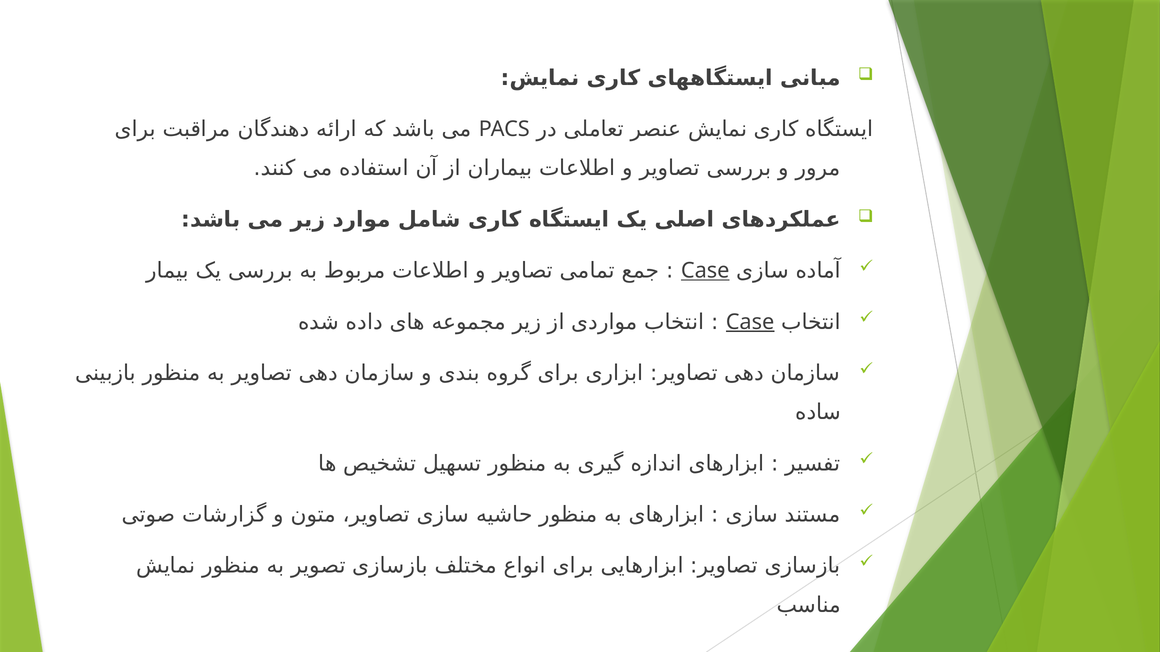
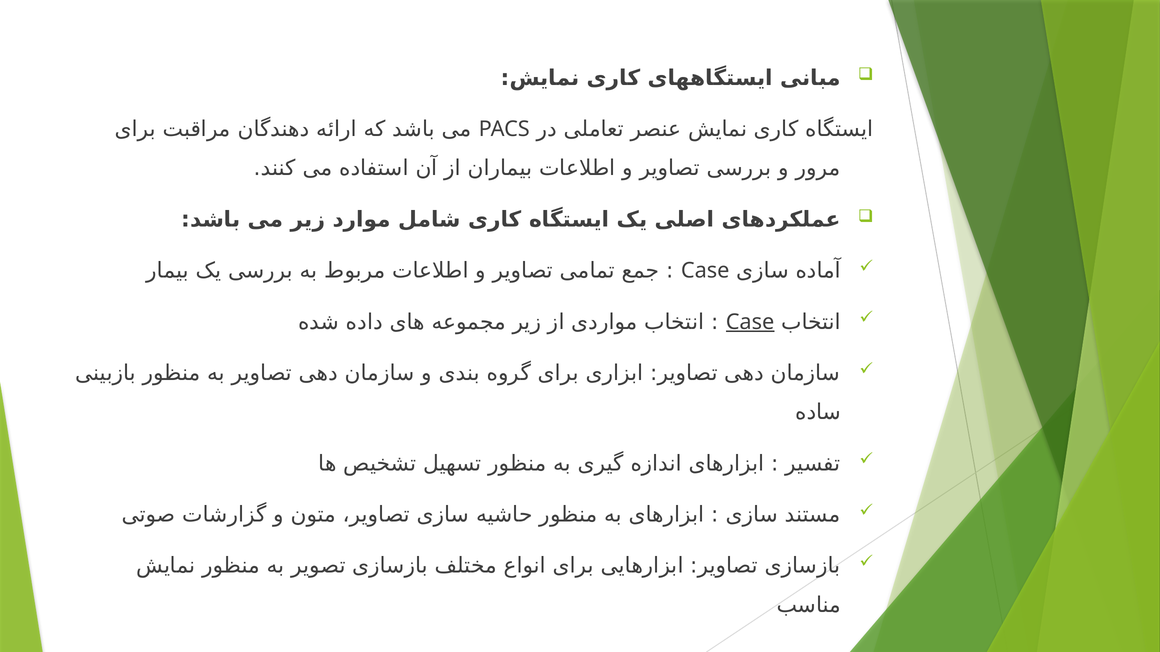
Case at (705, 271) underline: present -> none
